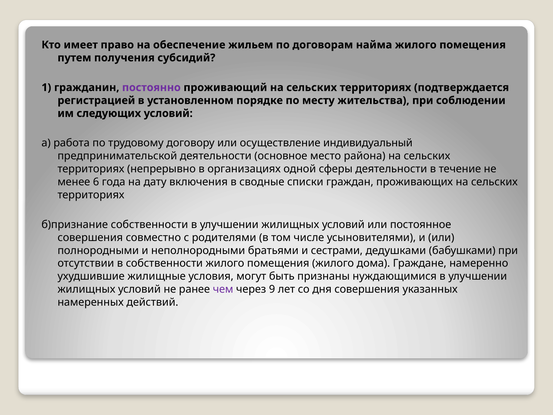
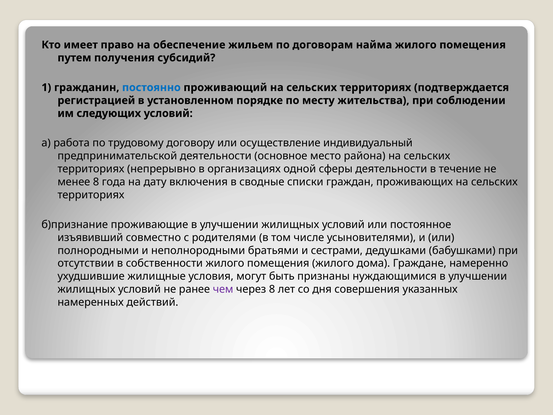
постоянно colour: purple -> blue
менее 6: 6 -> 8
б)признание собственности: собственности -> проживающие
совершения at (90, 237): совершения -> изъявивший
через 9: 9 -> 8
